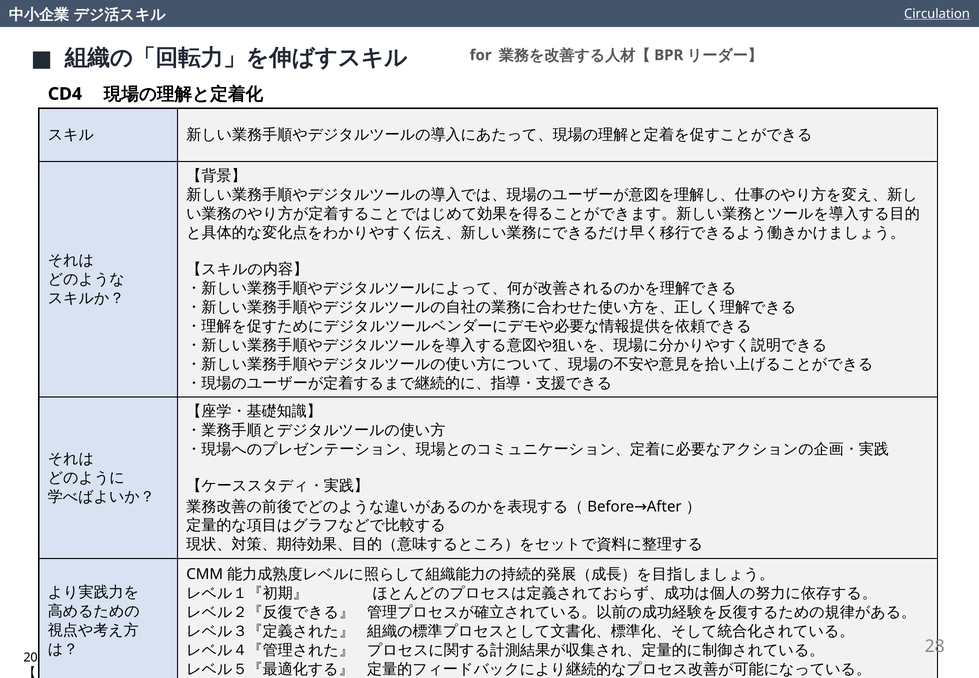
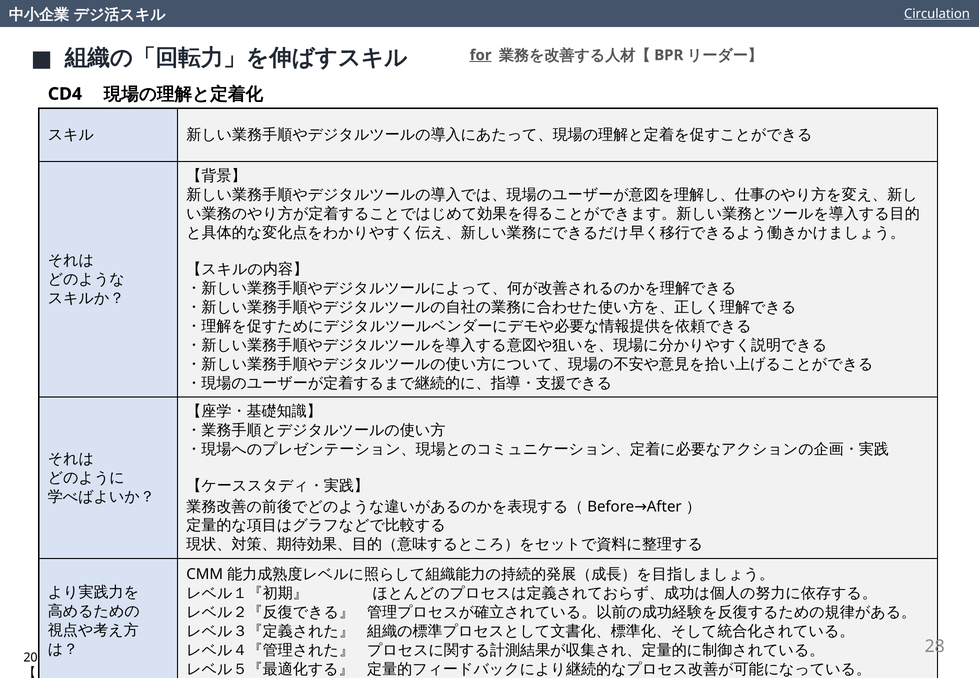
for underline: none -> present
